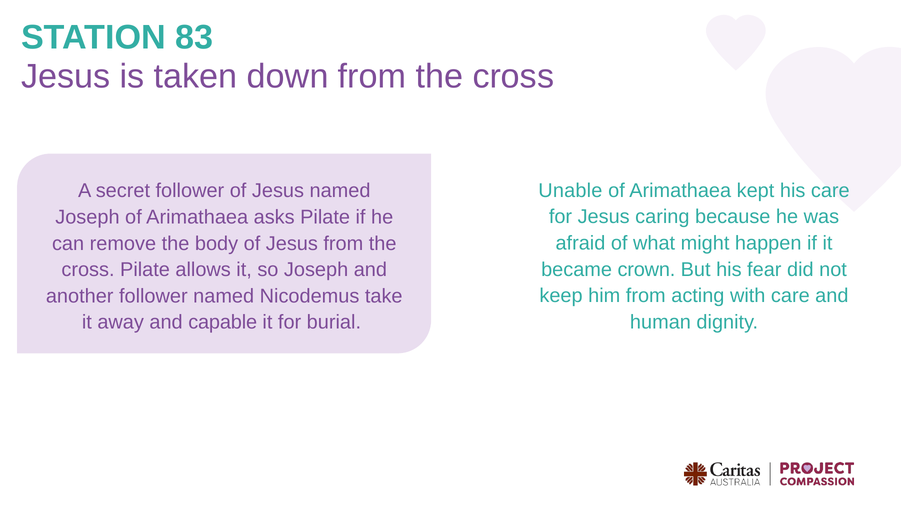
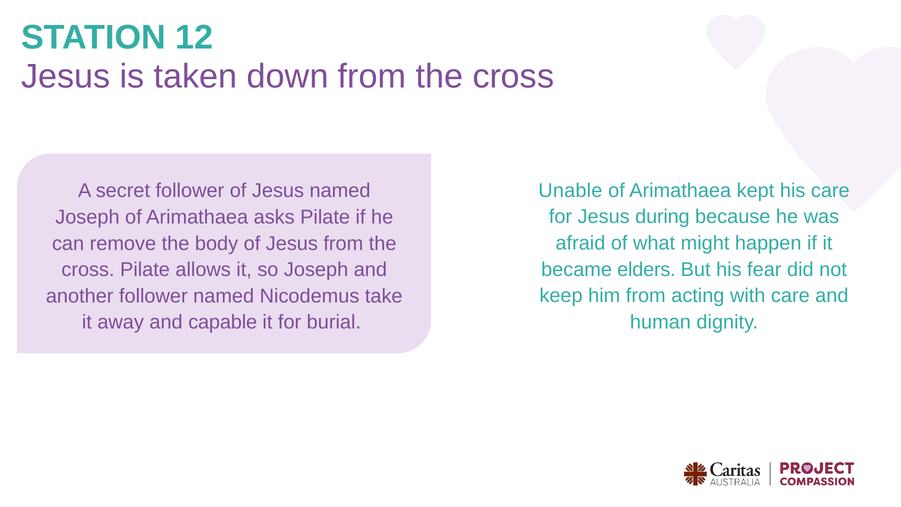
83: 83 -> 12
caring: caring -> during
crown: crown -> elders
